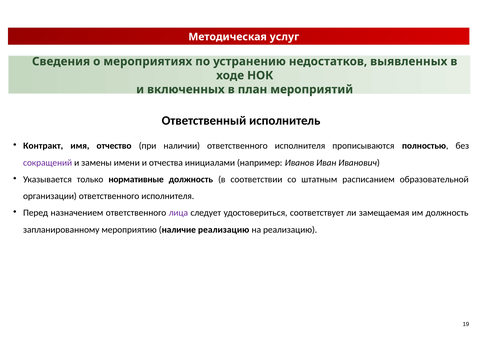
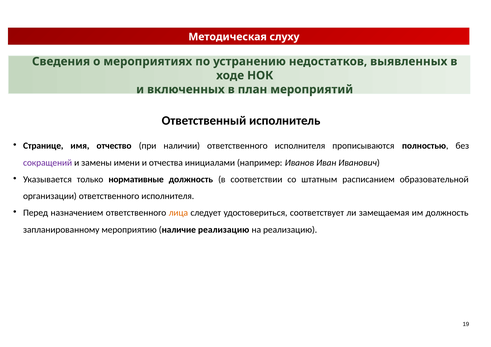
услуг: услуг -> слуху
Контракт: Контракт -> Странице
лица colour: purple -> orange
